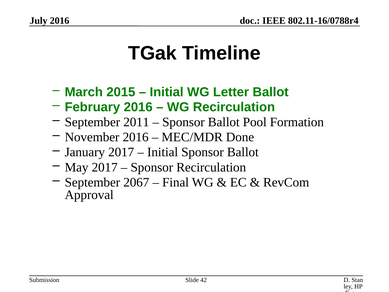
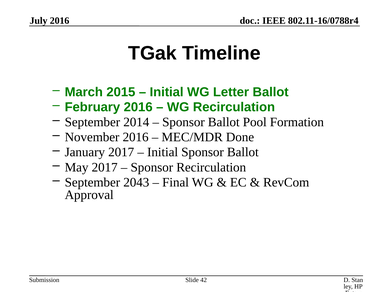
2011: 2011 -> 2014
2067: 2067 -> 2043
